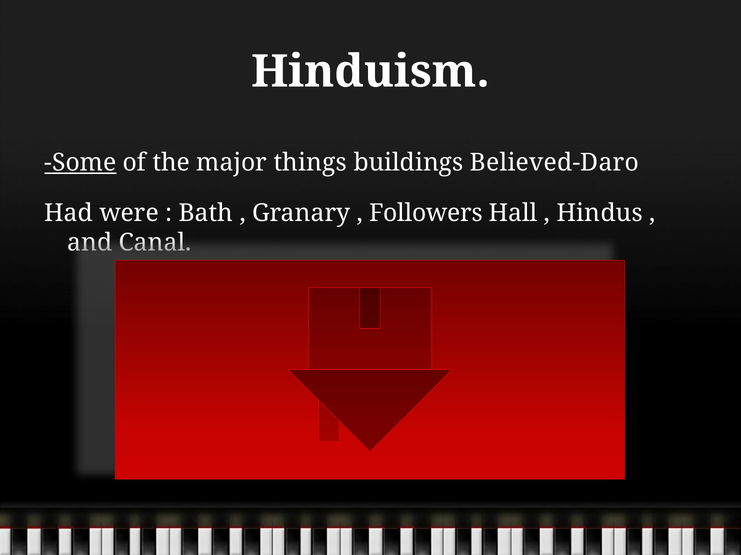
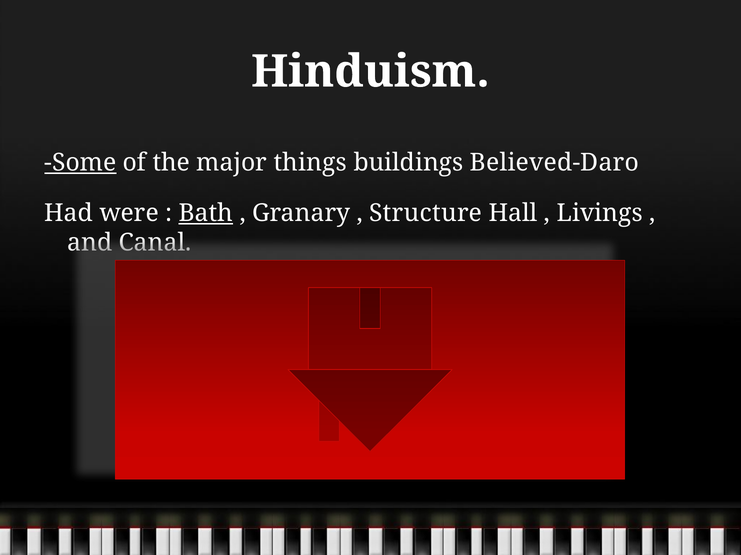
Bath underline: none -> present
Followers: Followers -> Structure
Hindus: Hindus -> Livings
